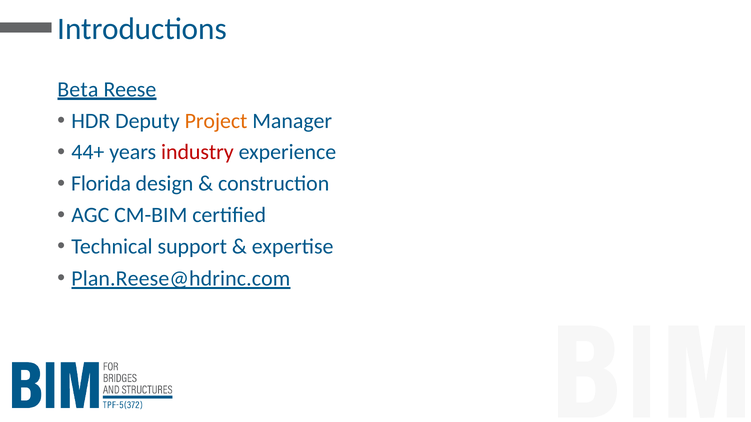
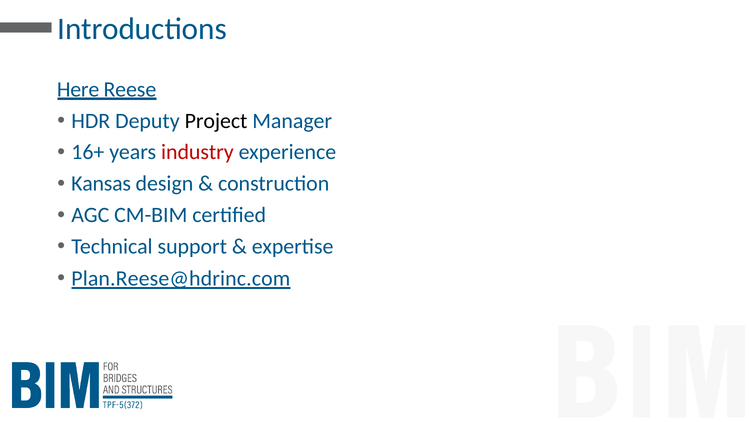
Beta: Beta -> Here
Project colour: orange -> black
44+: 44+ -> 16+
Florida: Florida -> Kansas
